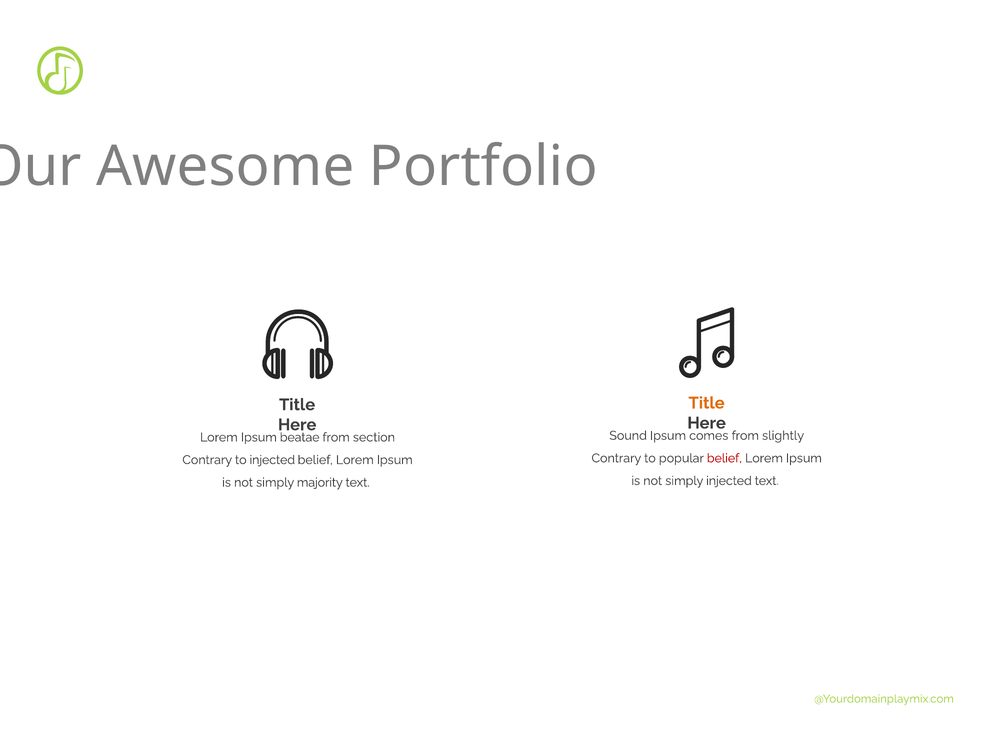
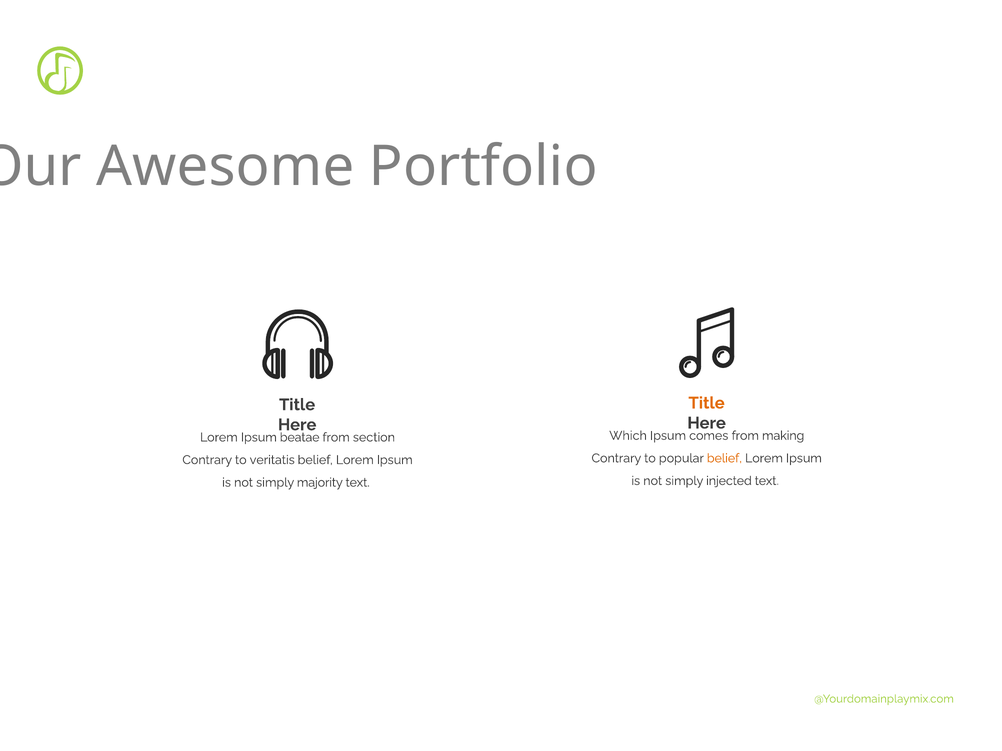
Sound: Sound -> Which
slightly: slightly -> making
belief at (724, 459) colour: red -> orange
to injected: injected -> veritatis
